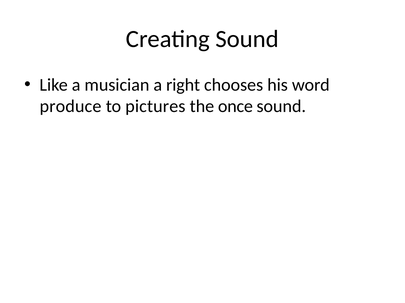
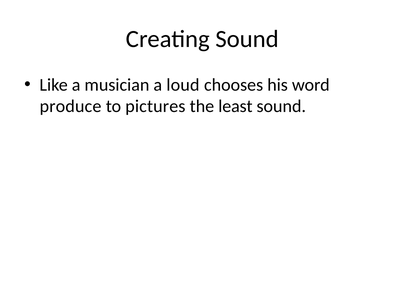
right: right -> loud
once: once -> least
